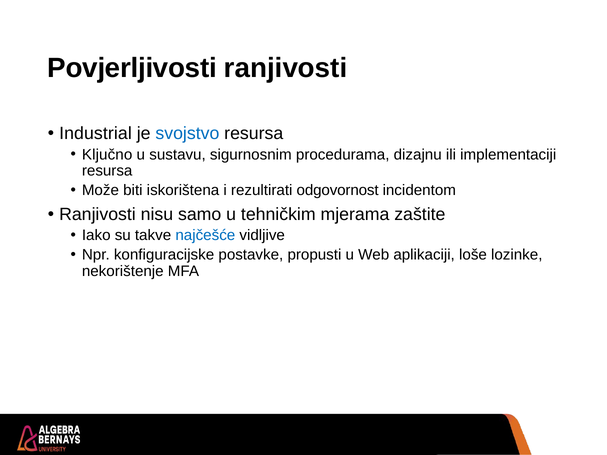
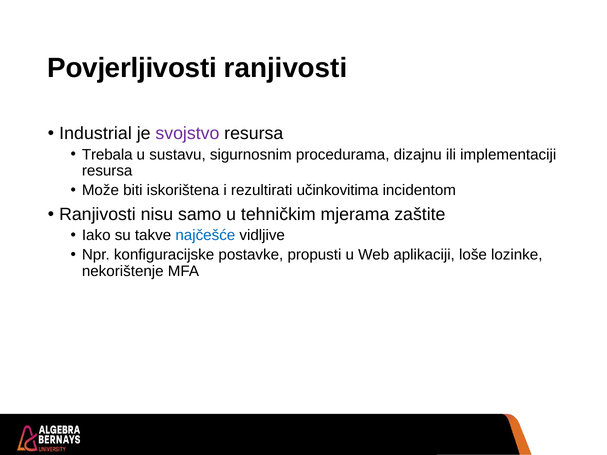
svojstvo colour: blue -> purple
Ključno: Ključno -> Trebala
odgovornost: odgovornost -> učinkovitima
